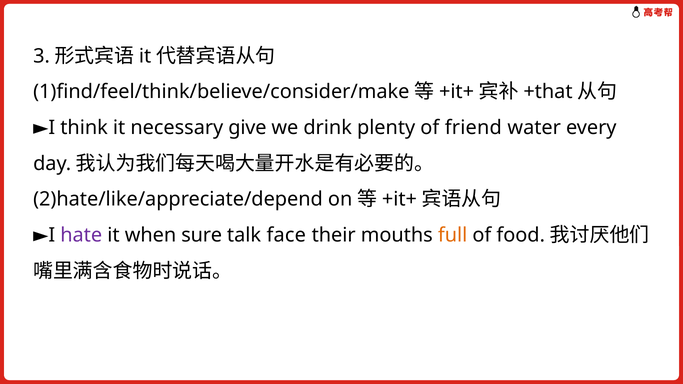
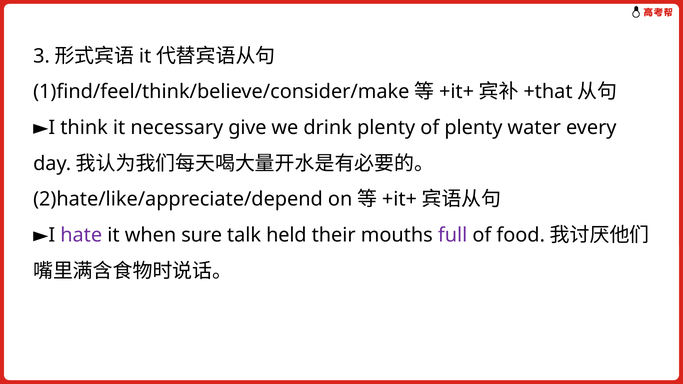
of friend: friend -> plenty
face: face -> held
full colour: orange -> purple
